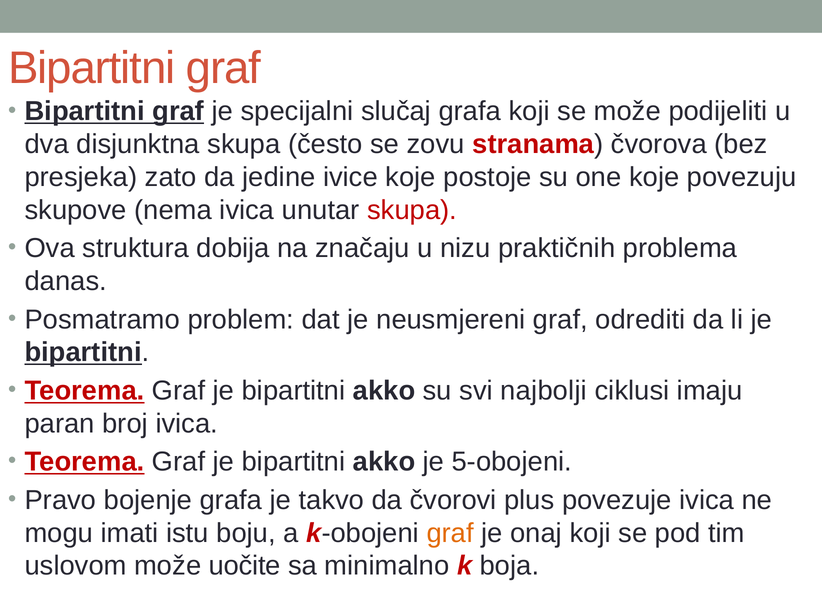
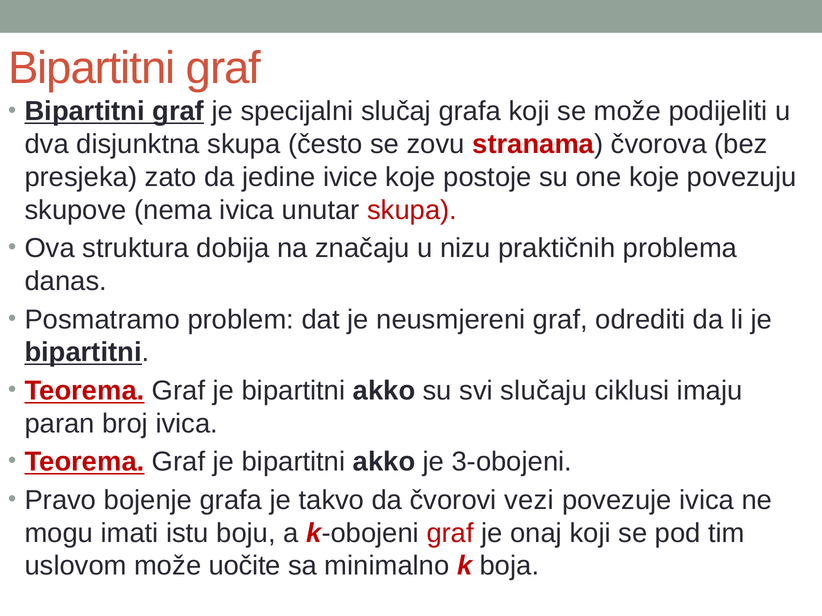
najbolji: najbolji -> slučaju
5-obojeni: 5-obojeni -> 3-obojeni
plus: plus -> vezi
graf at (450, 533) colour: orange -> red
